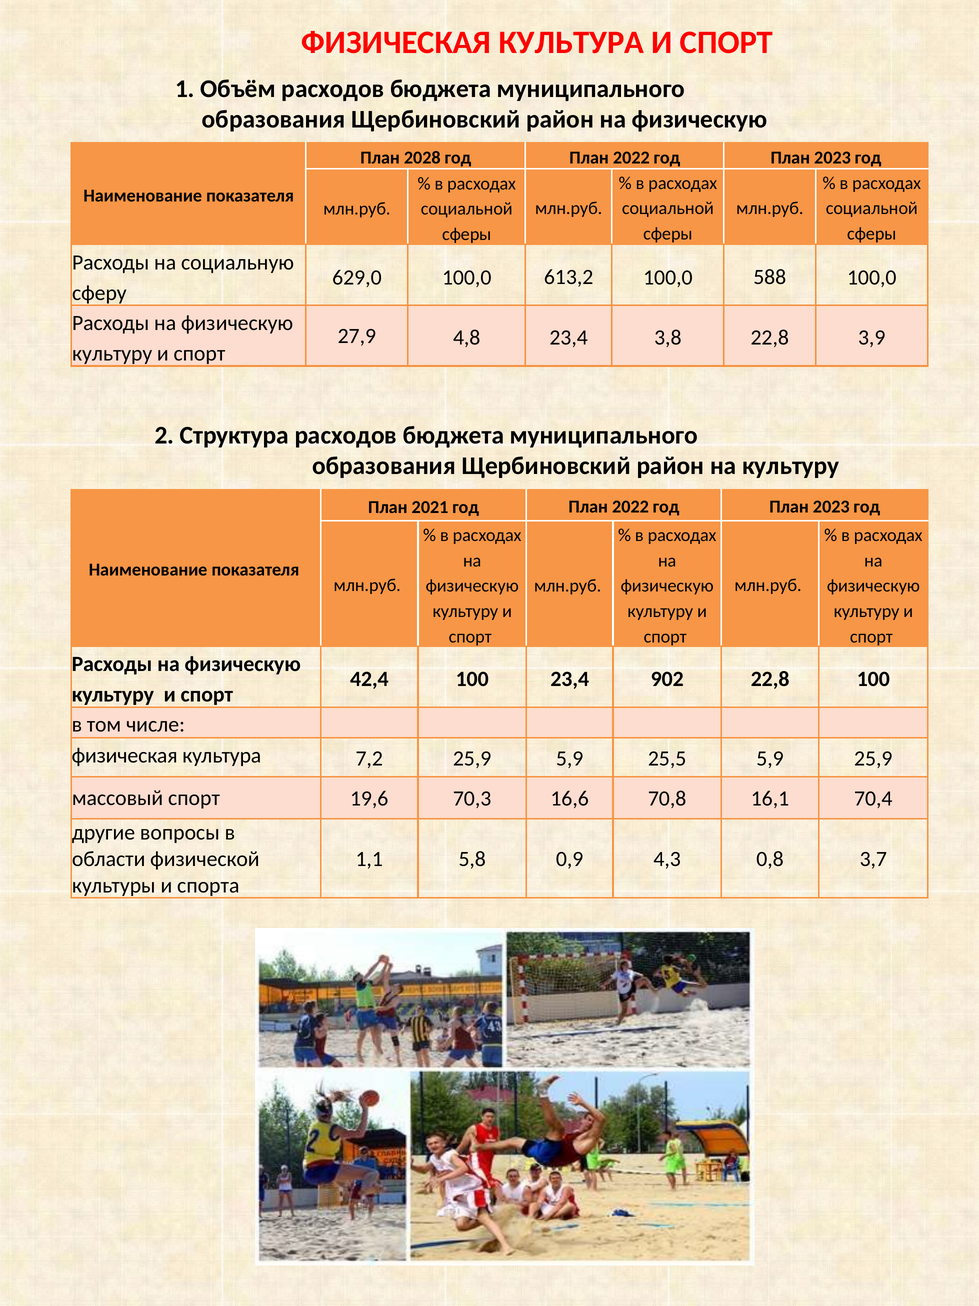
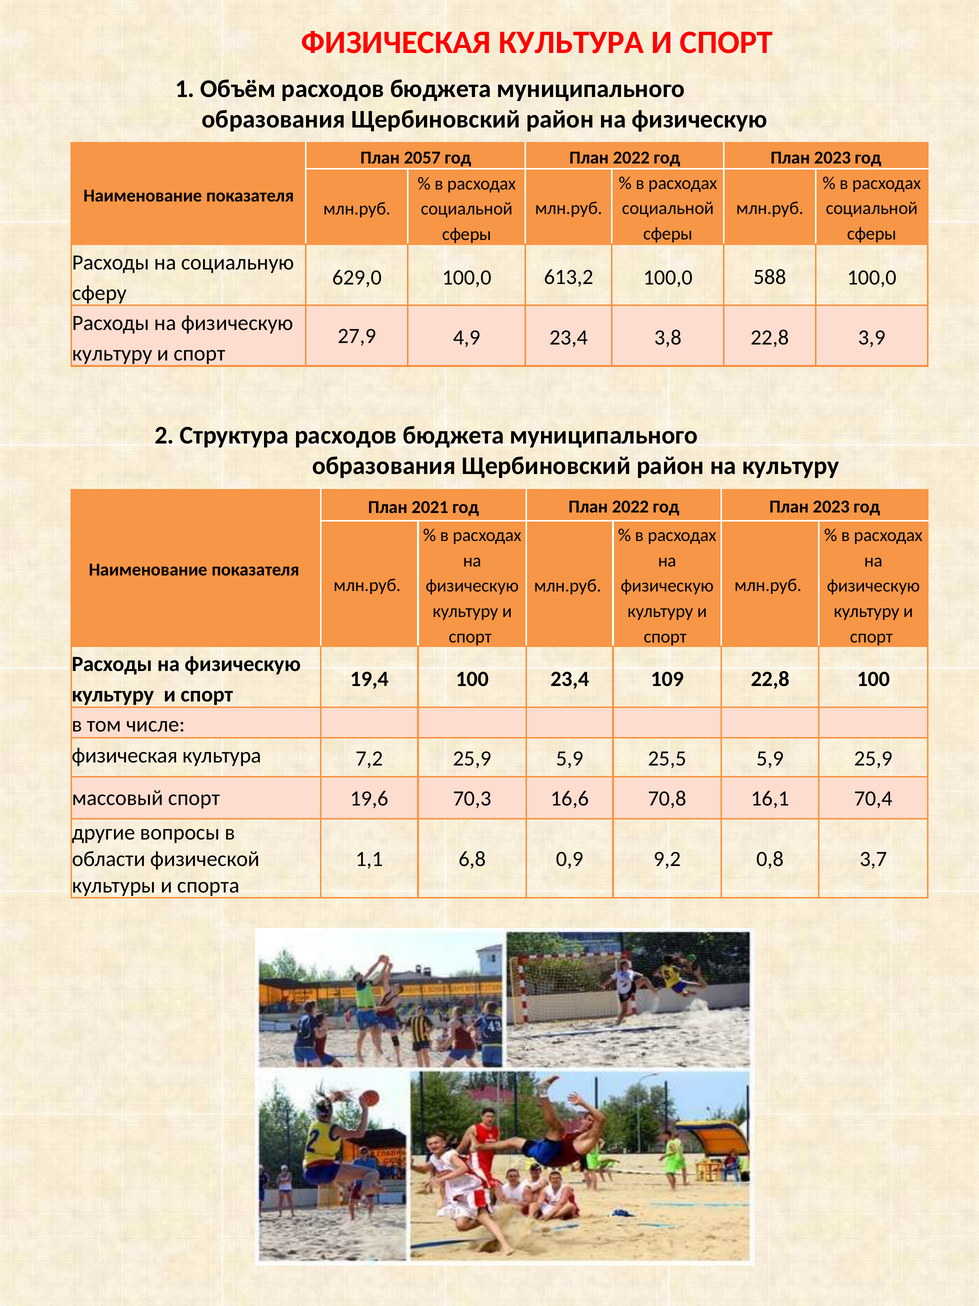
2028: 2028 -> 2057
4,8: 4,8 -> 4,9
42,4: 42,4 -> 19,4
902: 902 -> 109
5,8: 5,8 -> 6,8
4,3: 4,3 -> 9,2
